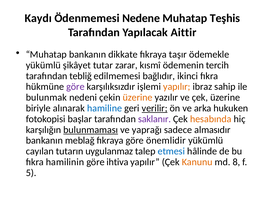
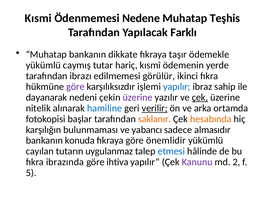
Kaydı: Kaydı -> Kısmi
Aittir: Aittir -> Farklı
şikâyet: şikâyet -> caymış
zarar: zarar -> hariç
tercih: tercih -> yerde
tebliğ: tebliğ -> ibrazı
bağlıdır: bağlıdır -> görülür
yapılır at (177, 87) colour: orange -> blue
bulunmak: bulunmak -> dayanarak
üzerine at (138, 97) colour: orange -> purple
çek at (200, 97) underline: none -> present
biriyle: biriyle -> nitelik
hukuken: hukuken -> ortamda
saklanır colour: purple -> orange
bulunmaması underline: present -> none
yaprağı: yaprağı -> yabancı
meblağ: meblağ -> konuda
hamilinin: hamilinin -> ibrazında
Kanunu colour: orange -> purple
8: 8 -> 2
